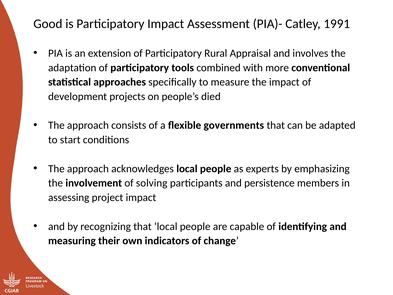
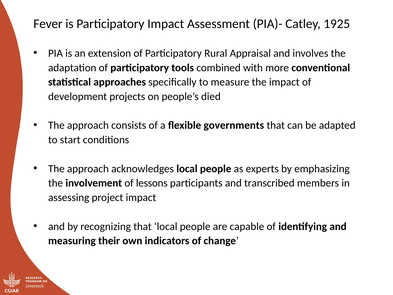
Good: Good -> Fever
1991: 1991 -> 1925
solving: solving -> lessons
persistence: persistence -> transcribed
